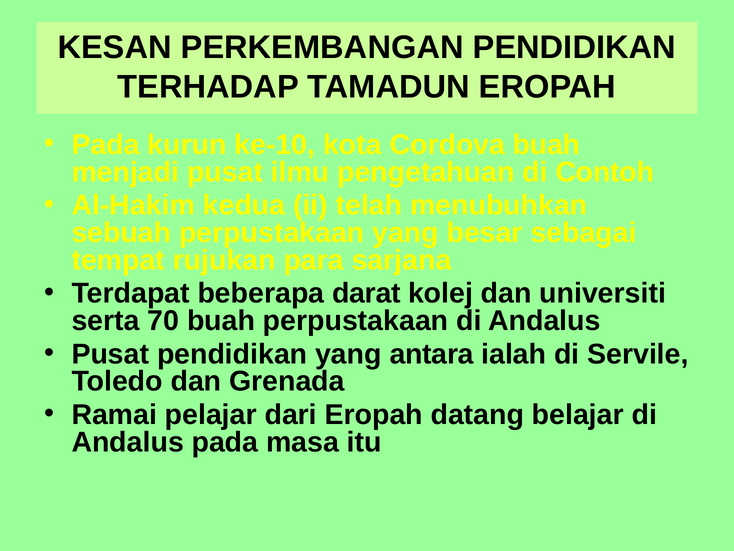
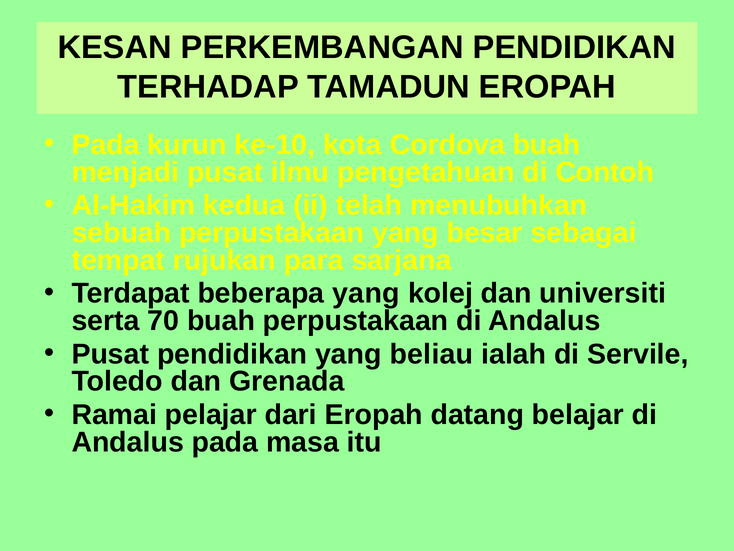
beberapa darat: darat -> yang
antara: antara -> beliau
